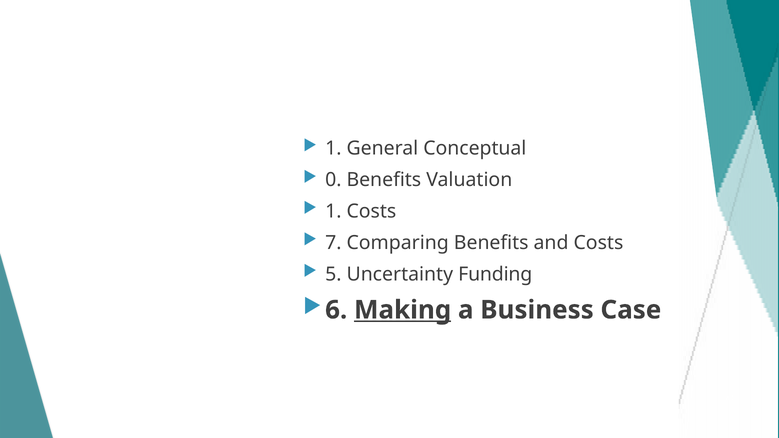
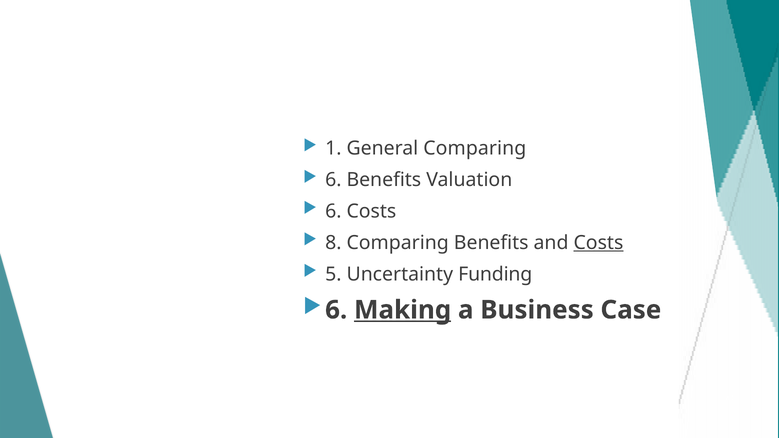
General Conceptual: Conceptual -> Comparing
0 at (333, 180): 0 -> 6
1 at (333, 211): 1 -> 6
7: 7 -> 8
Costs at (598, 243) underline: none -> present
